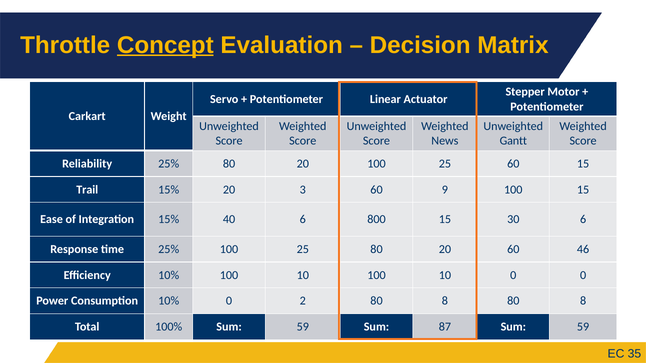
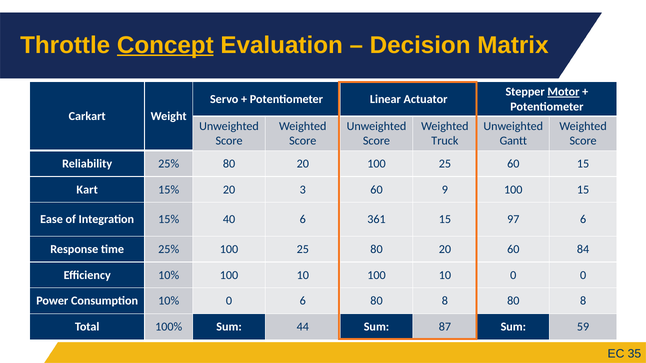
Motor underline: none -> present
News: News -> Truck
Trail: Trail -> Kart
800: 800 -> 361
30: 30 -> 97
46: 46 -> 84
0 2: 2 -> 6
100% Sum 59: 59 -> 44
